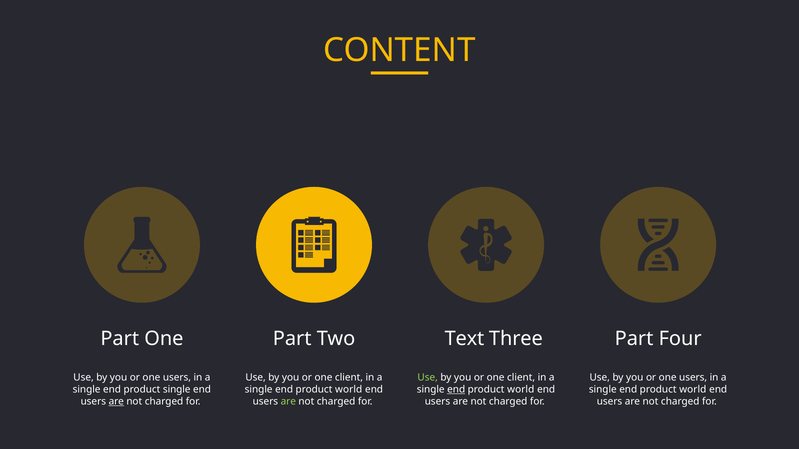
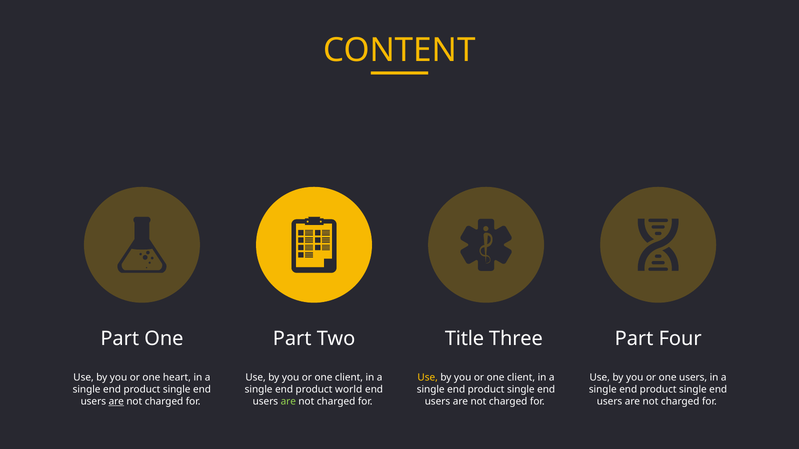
Text: Text -> Title
users at (177, 378): users -> heart
Use at (428, 378) colour: light green -> yellow
end at (456, 390) underline: present -> none
world at (521, 390): world -> single
world at (693, 390): world -> single
